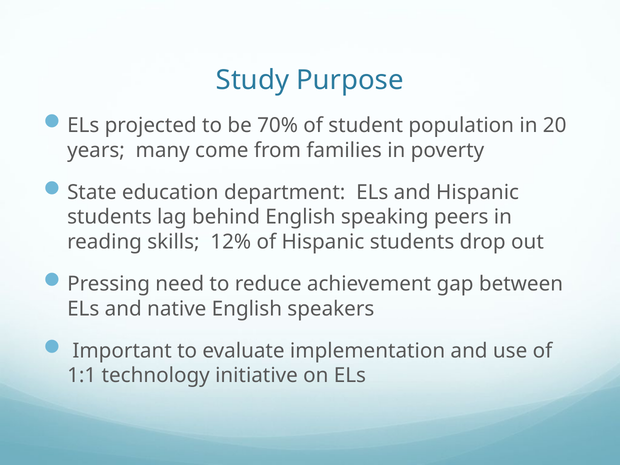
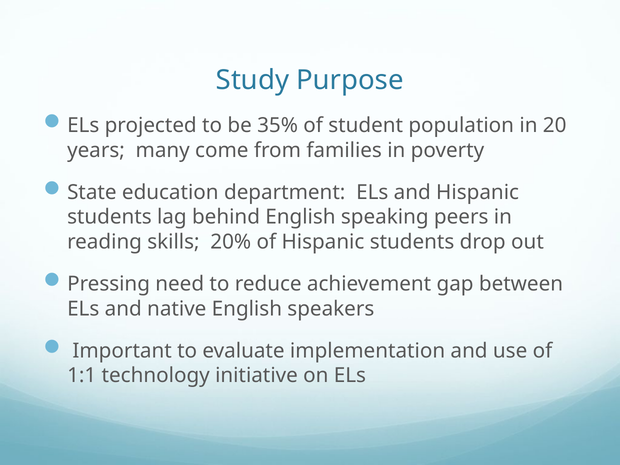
70%: 70% -> 35%
12%: 12% -> 20%
